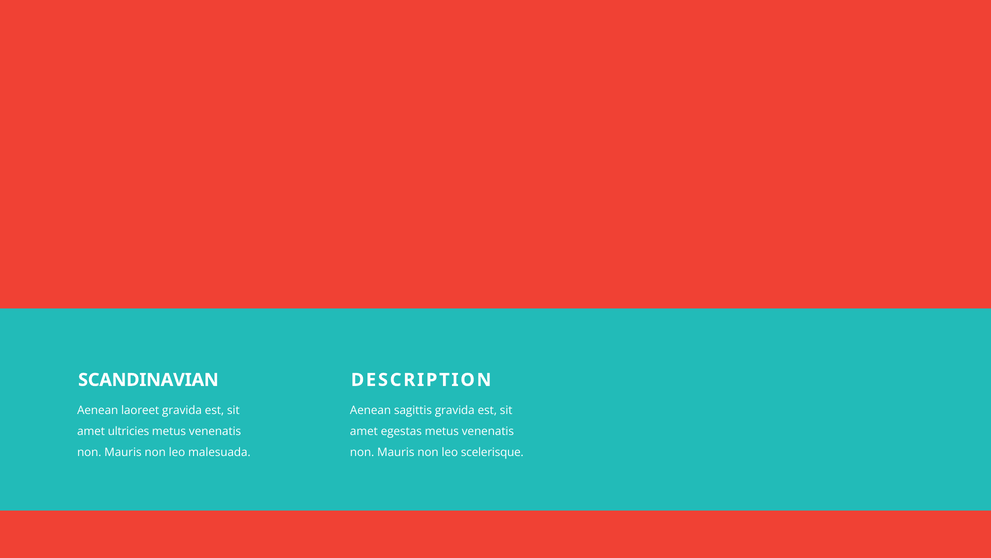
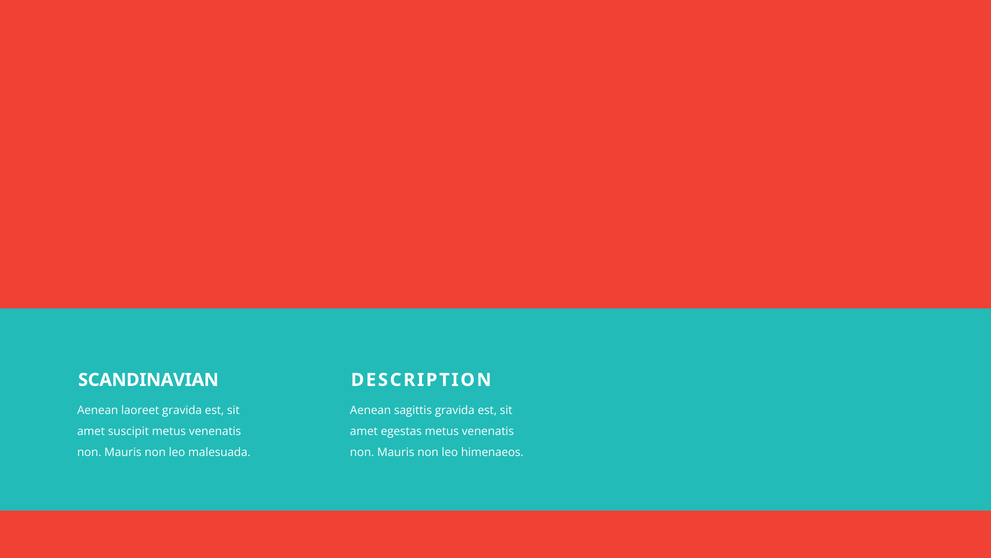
ultricies: ultricies -> suscipit
scelerisque: scelerisque -> himenaeos
